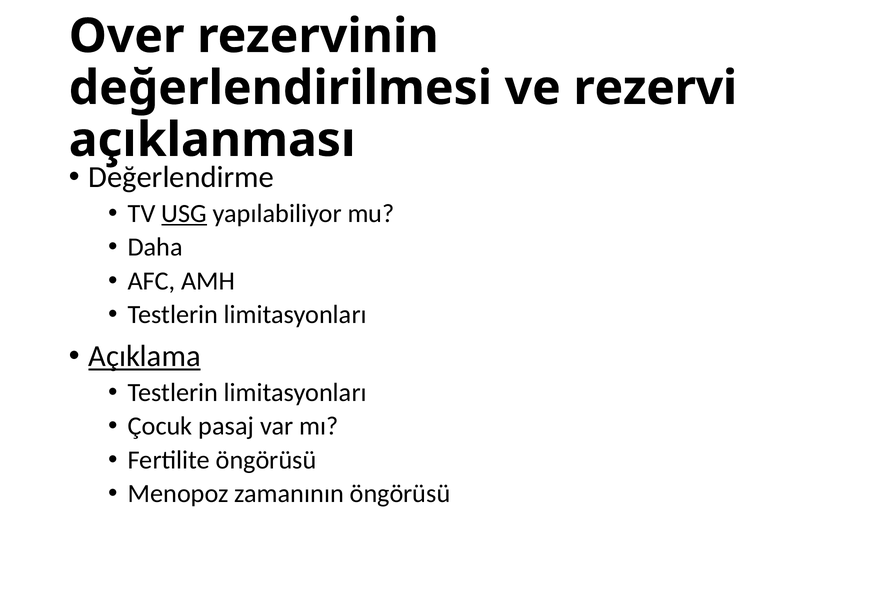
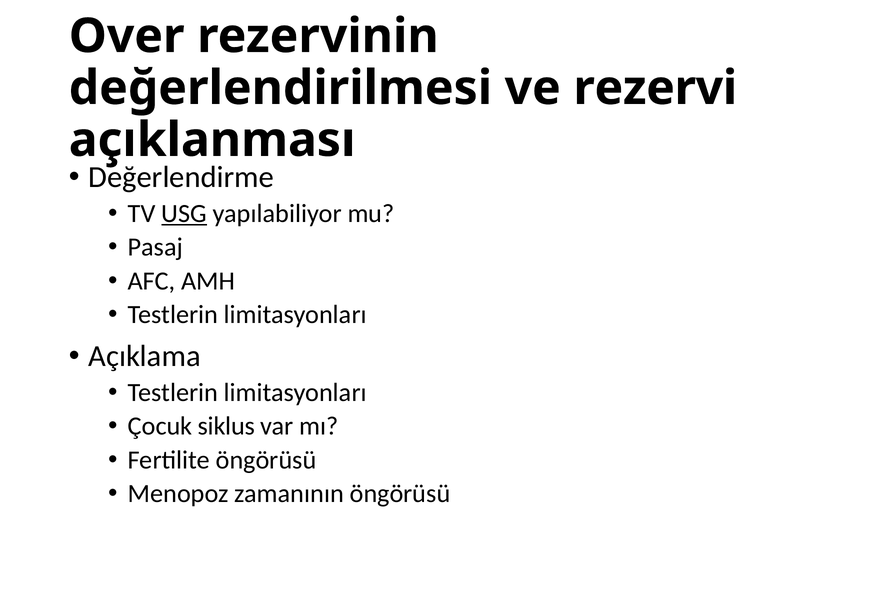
Daha: Daha -> Pasaj
Açıklama underline: present -> none
pasaj: pasaj -> siklus
